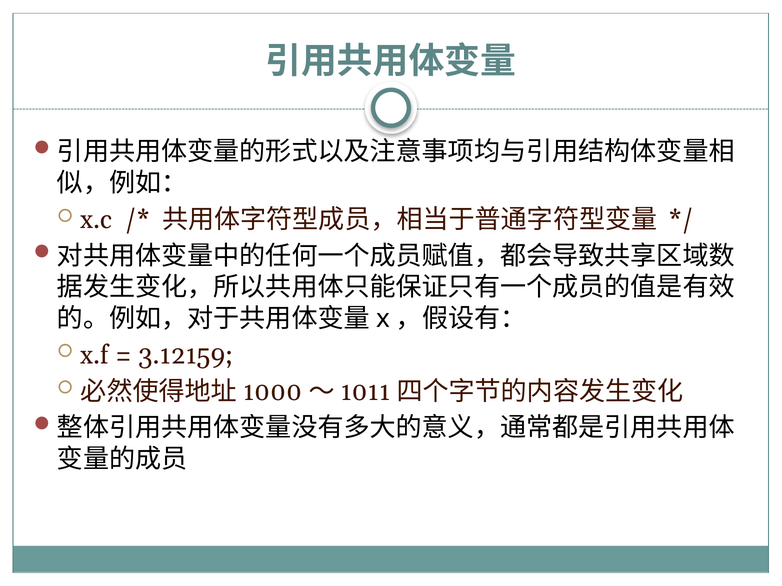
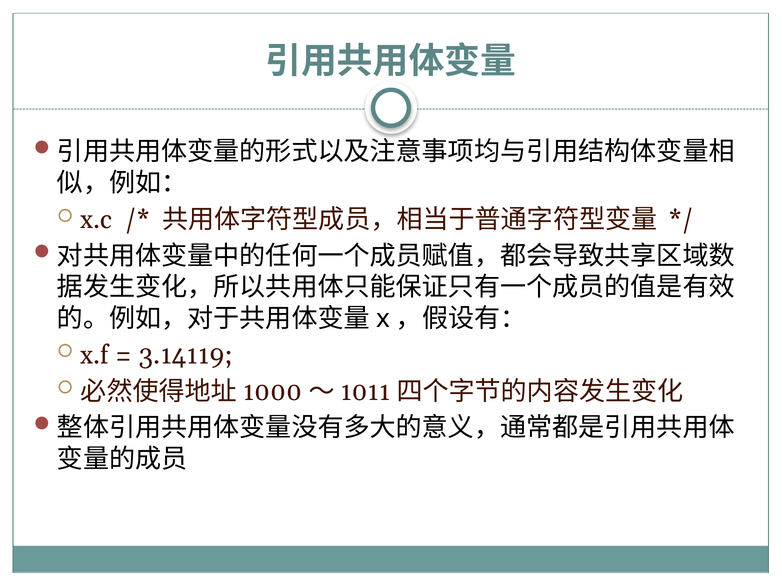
3.12159: 3.12159 -> 3.14119
